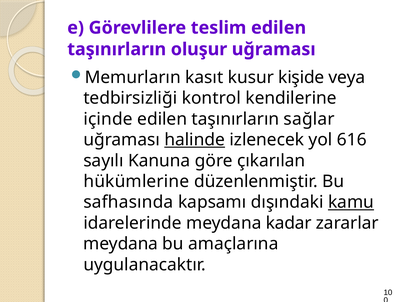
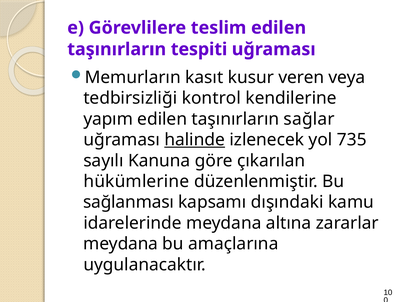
oluşur: oluşur -> tespiti
kişide: kişide -> veren
içinde: içinde -> yapım
616: 616 -> 735
safhasında: safhasında -> sağlanması
kamu underline: present -> none
kadar: kadar -> altına
